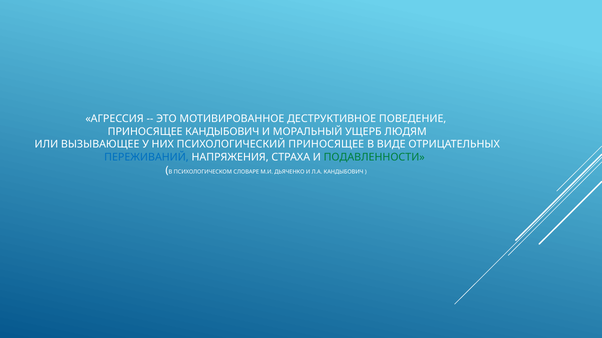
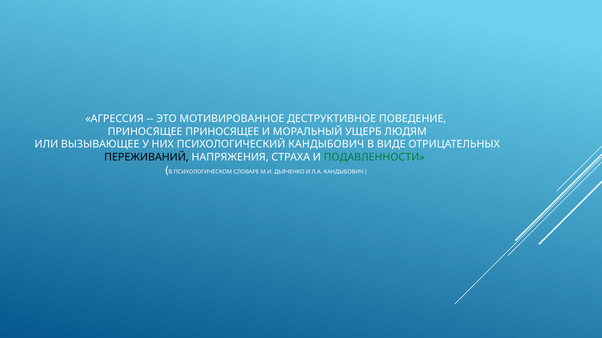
ПРИНОСЯЩЕЕ КАНДЫБОВИЧ: КАНДЫБОВИЧ -> ПРИНОСЯЩЕЕ
ПСИХОЛОГИЧЕСКИЙ ПРИНОСЯЩЕЕ: ПРИНОСЯЩЕЕ -> КАНДЫБОВИЧ
ПЕРЕЖИВАНИЙ colour: blue -> black
